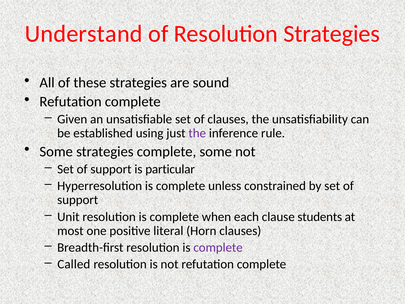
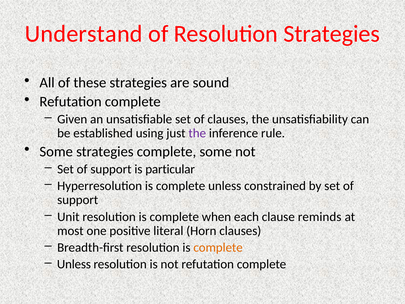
students: students -> reminds
complete at (218, 247) colour: purple -> orange
Called at (74, 264): Called -> Unless
